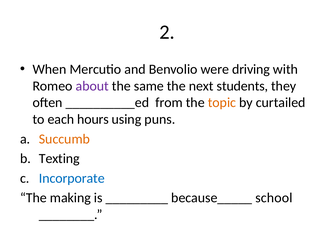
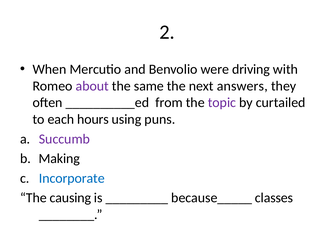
students: students -> answers
topic colour: orange -> purple
Succumb colour: orange -> purple
Texting: Texting -> Making
making: making -> causing
school: school -> classes
